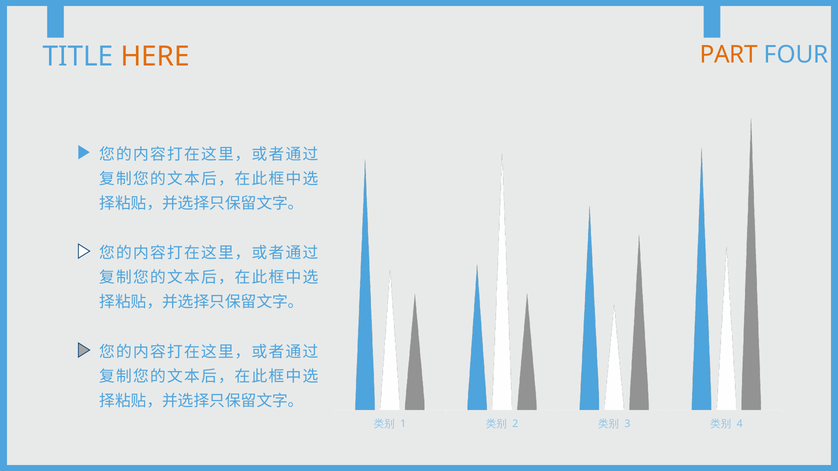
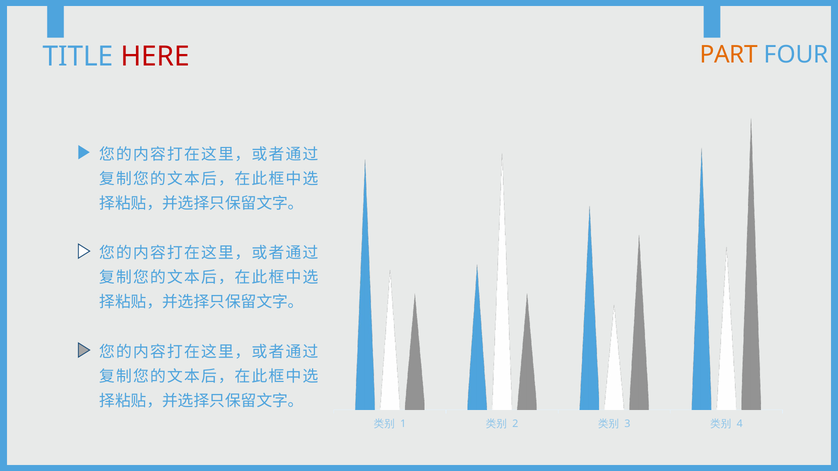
HERE colour: orange -> red
